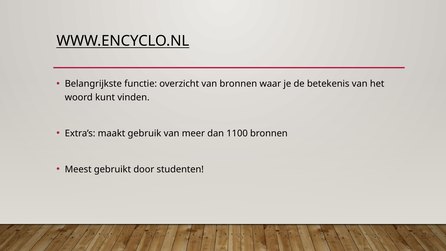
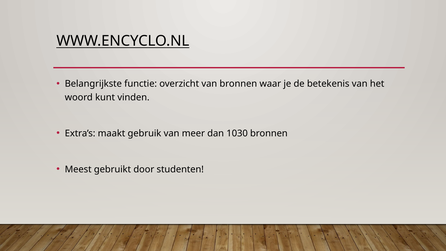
1100: 1100 -> 1030
